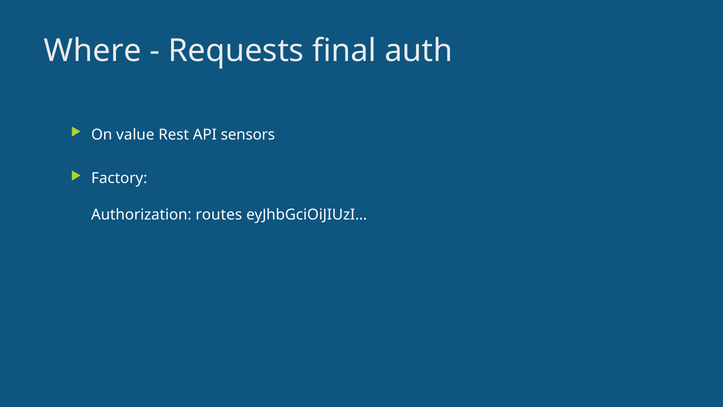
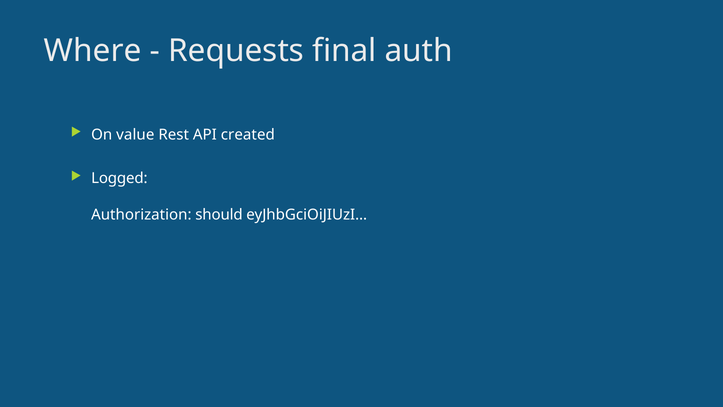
sensors: sensors -> created
Factory: Factory -> Logged
routes: routes -> should
